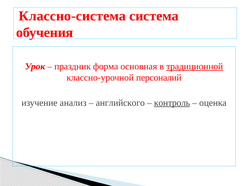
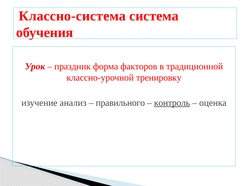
основная: основная -> факторов
традиционной underline: present -> none
персоналий: персоналий -> тренировку
английского: английского -> правильного
